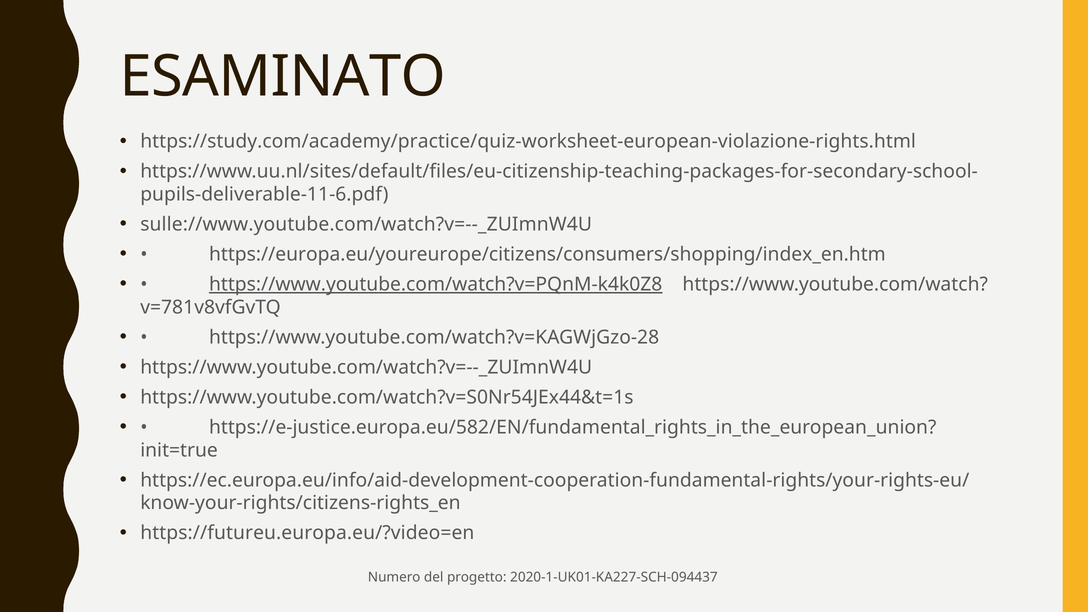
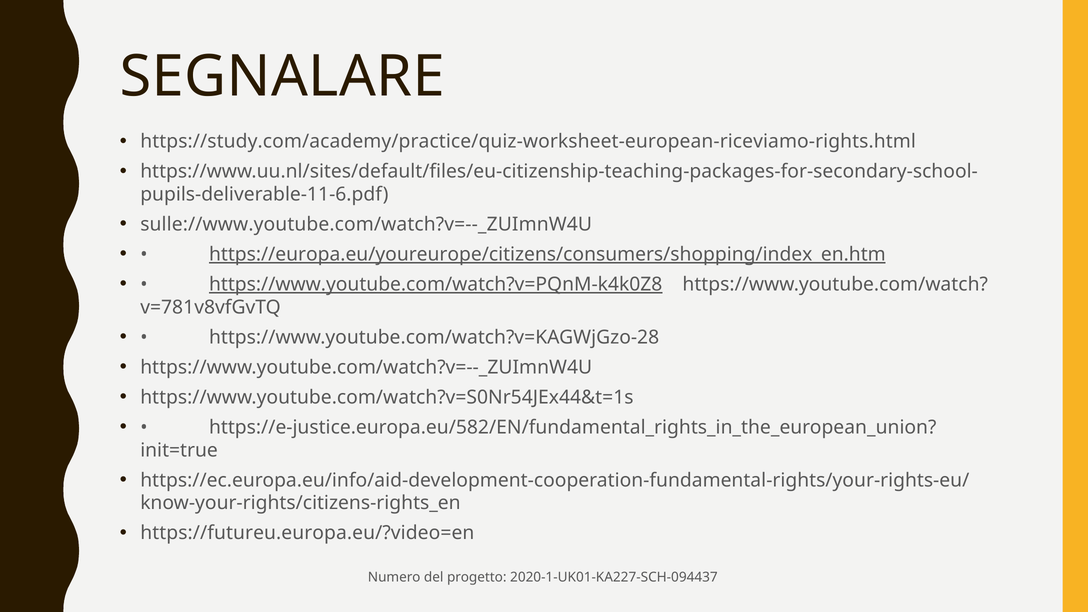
ESAMINATO: ESAMINATO -> SEGNALARE
https://study.com/academy/practice/quiz-worksheet-european-violazione-rights.html: https://study.com/academy/practice/quiz-worksheet-european-violazione-rights.html -> https://study.com/academy/practice/quiz-worksheet-european-riceviamo-rights.html
https://europa.eu/youreurope/citizens/consumers/shopping/index_en.htm underline: none -> present
